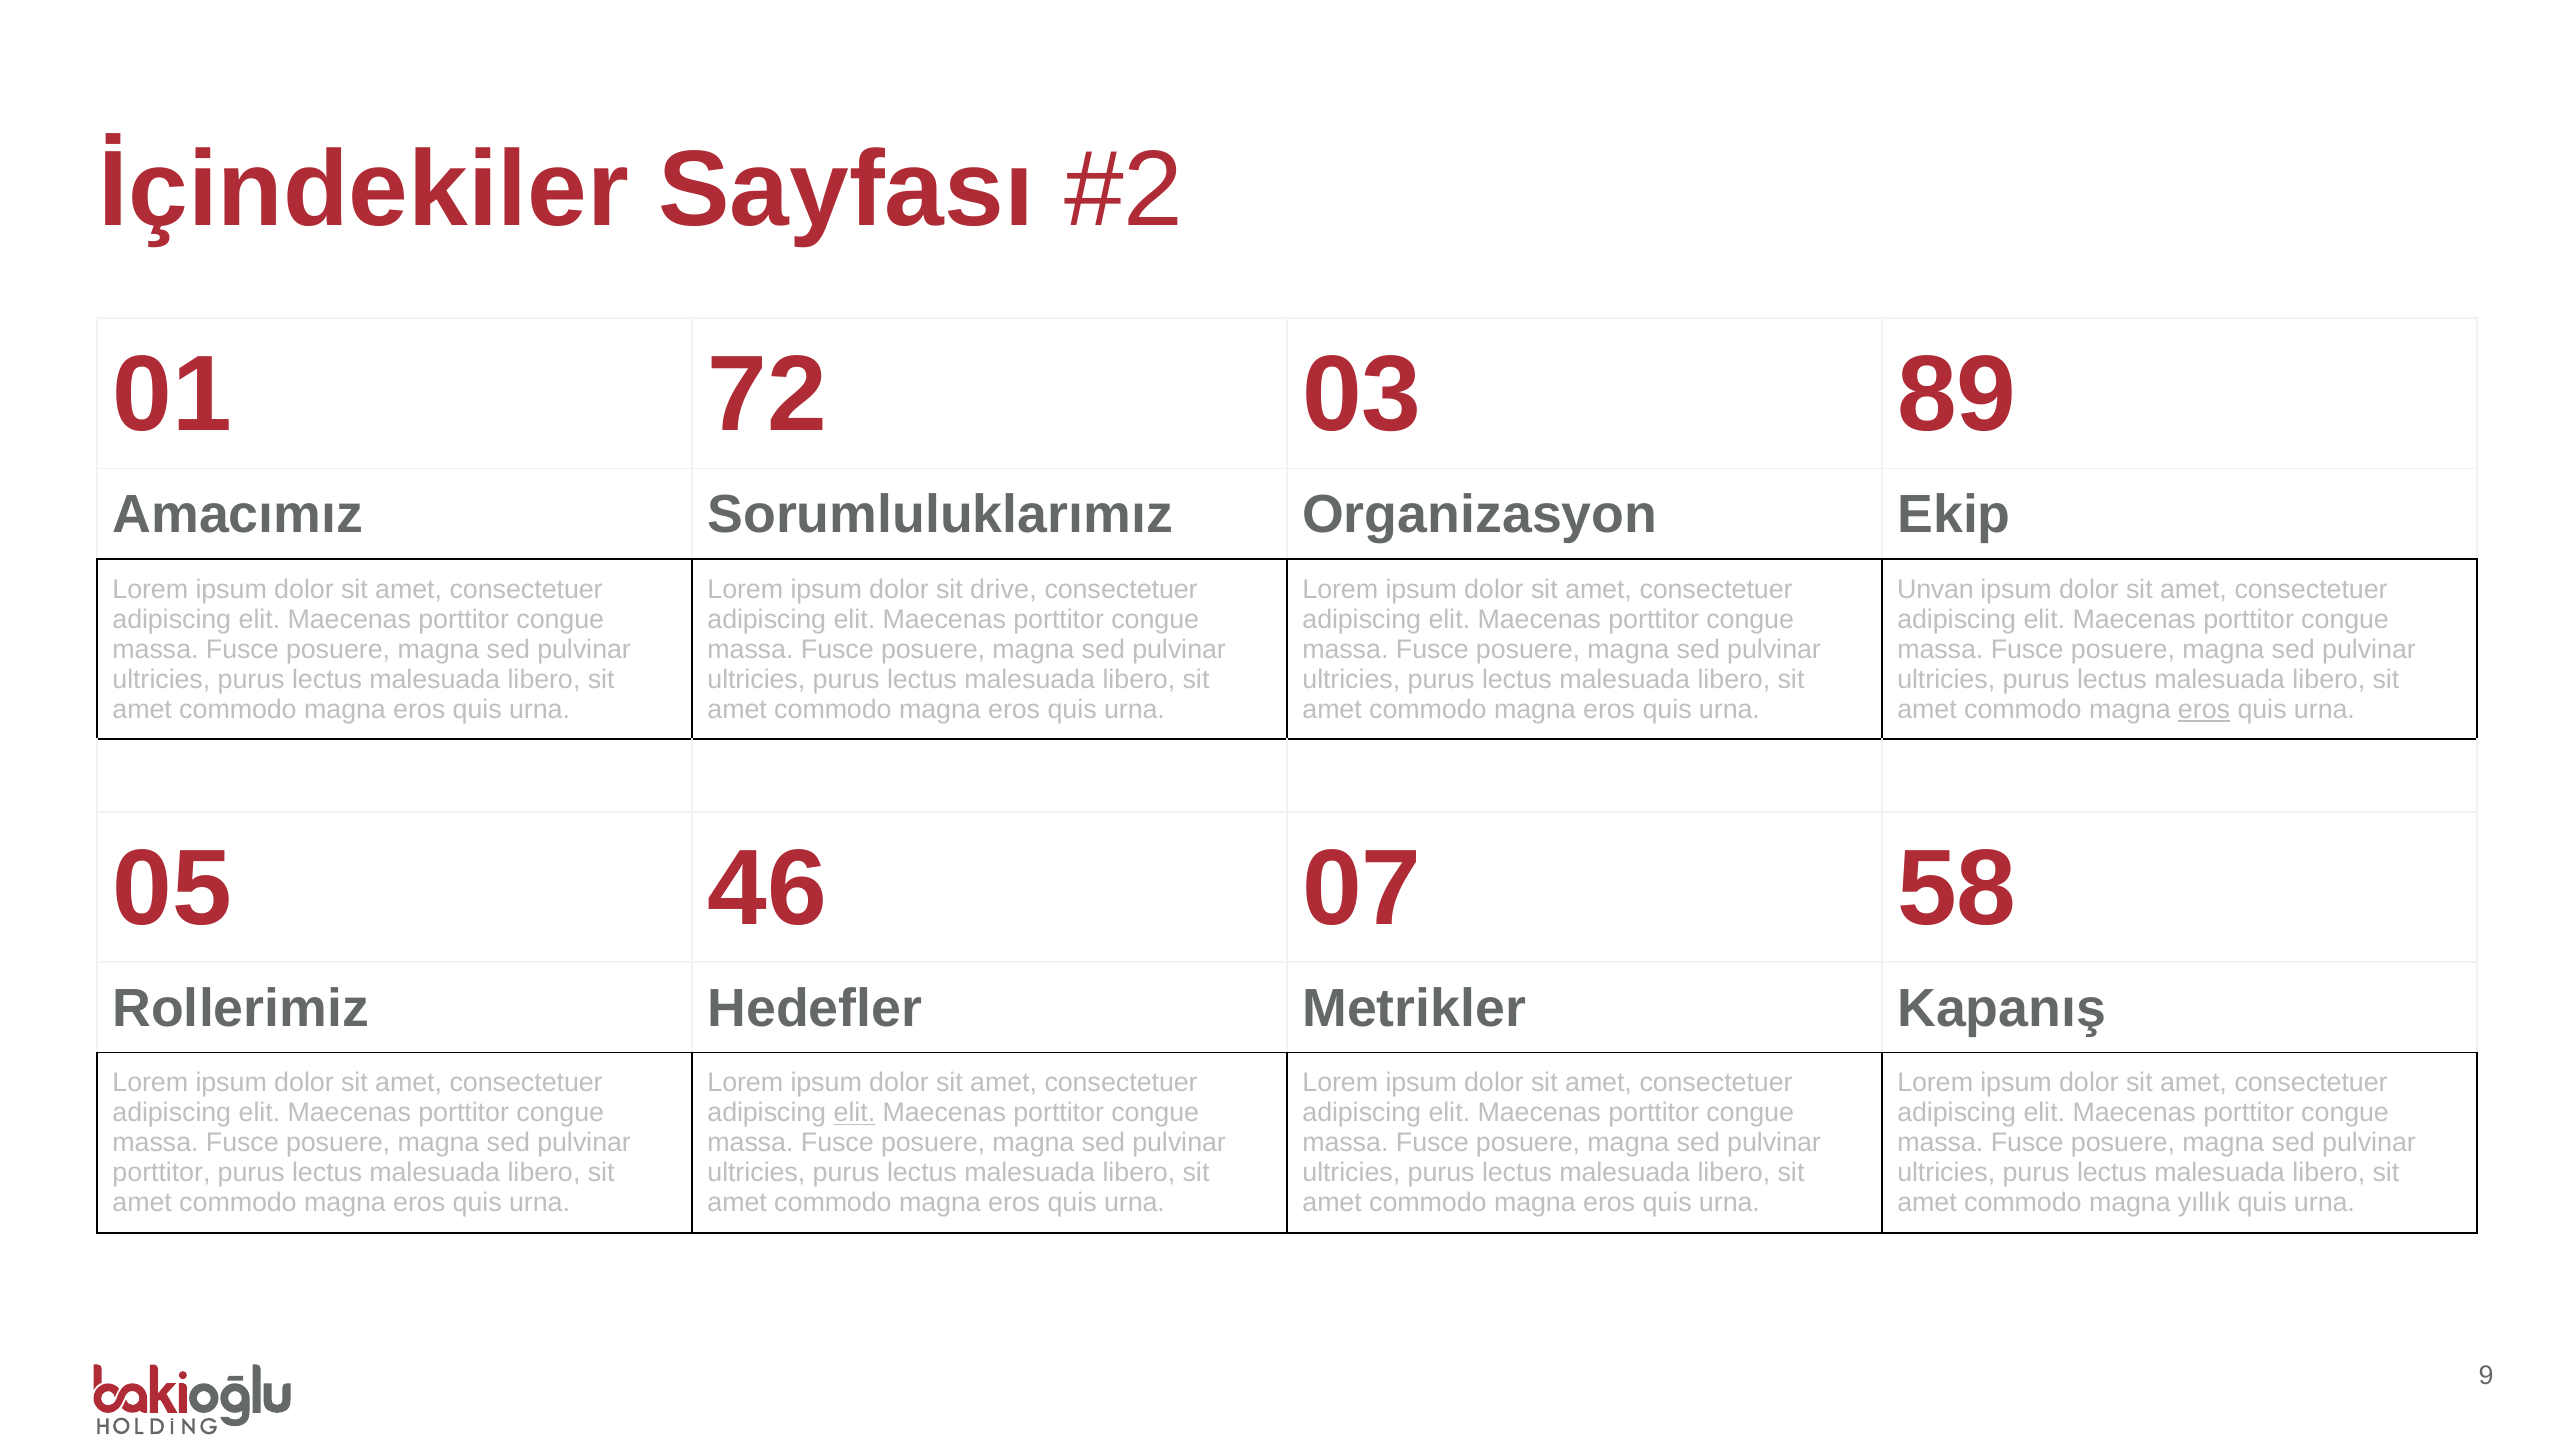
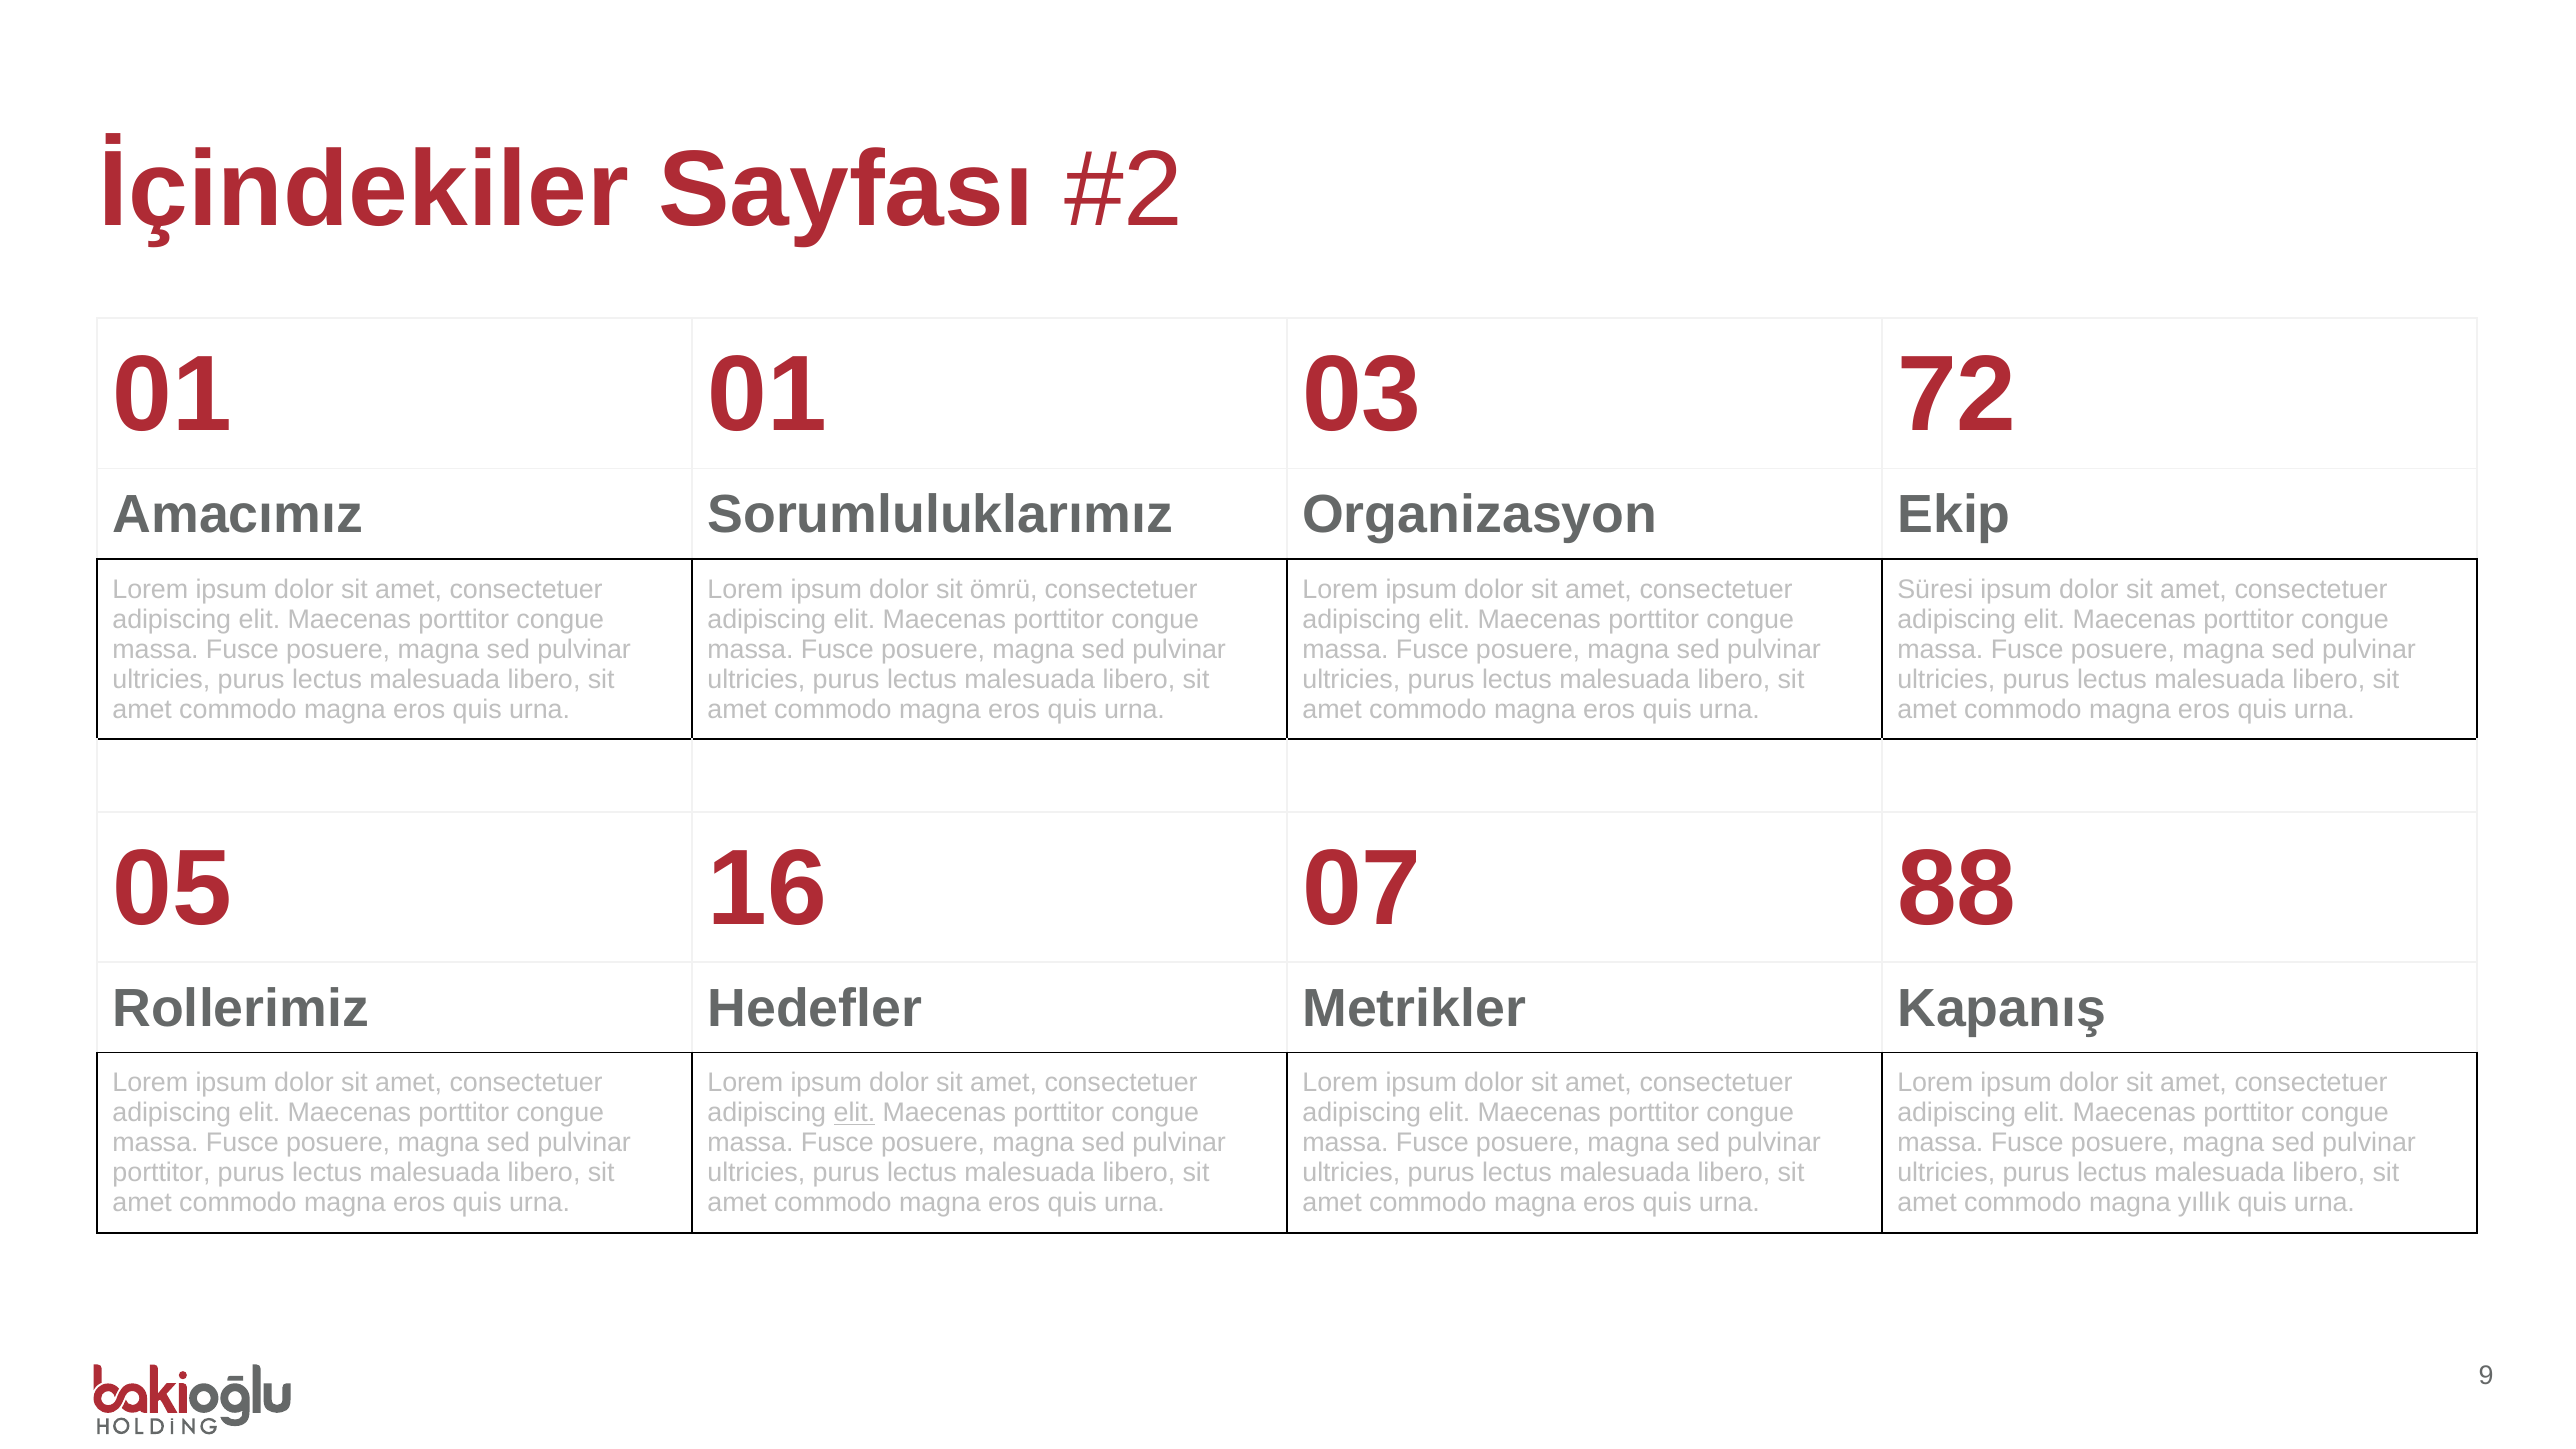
01 72: 72 -> 01
89: 89 -> 72
drive: drive -> ömrü
Unvan: Unvan -> Süresi
eros at (2204, 709) underline: present -> none
46: 46 -> 16
58: 58 -> 88
